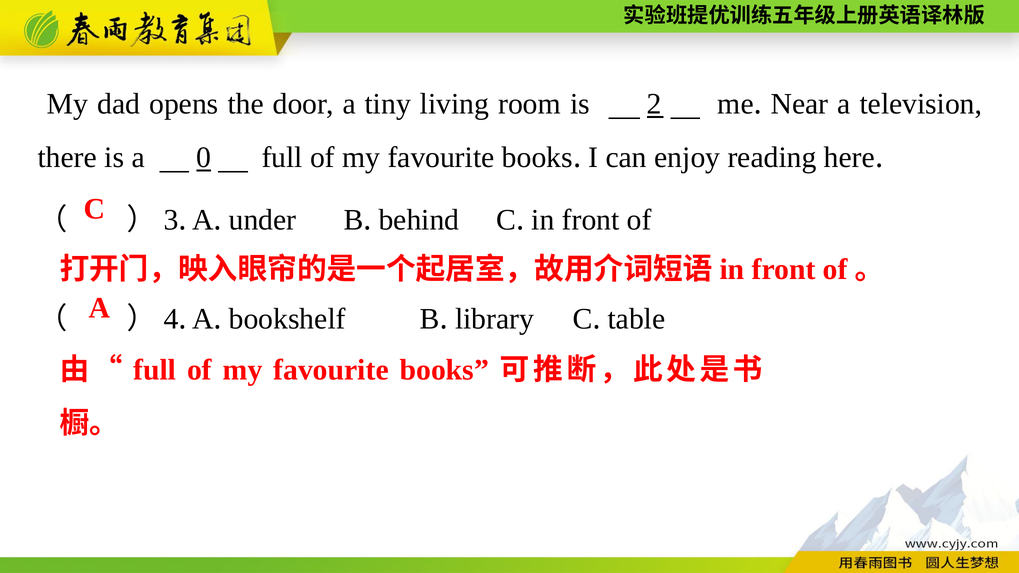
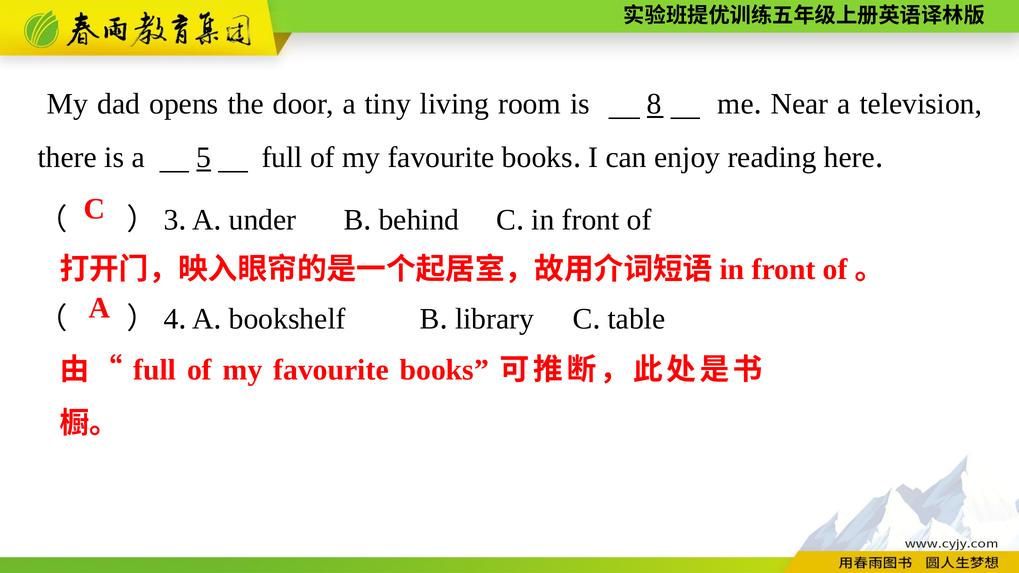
2: 2 -> 8
0: 0 -> 5
